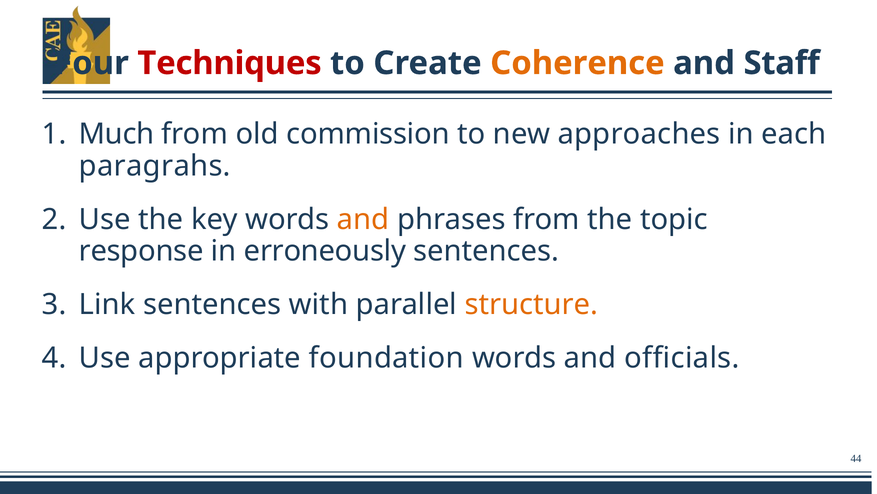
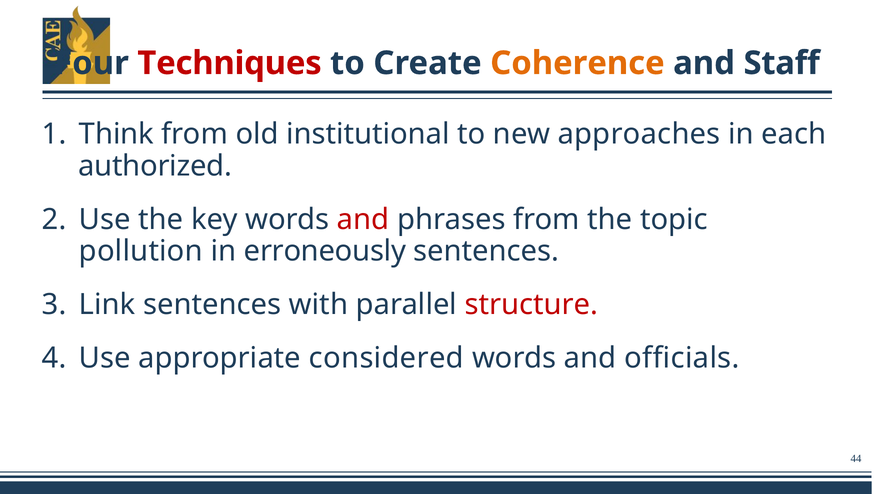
Much: Much -> Think
commission: commission -> institutional
paragrahs: paragrahs -> authorized
and at (363, 219) colour: orange -> red
response: response -> pollution
structure colour: orange -> red
foundation: foundation -> considered
